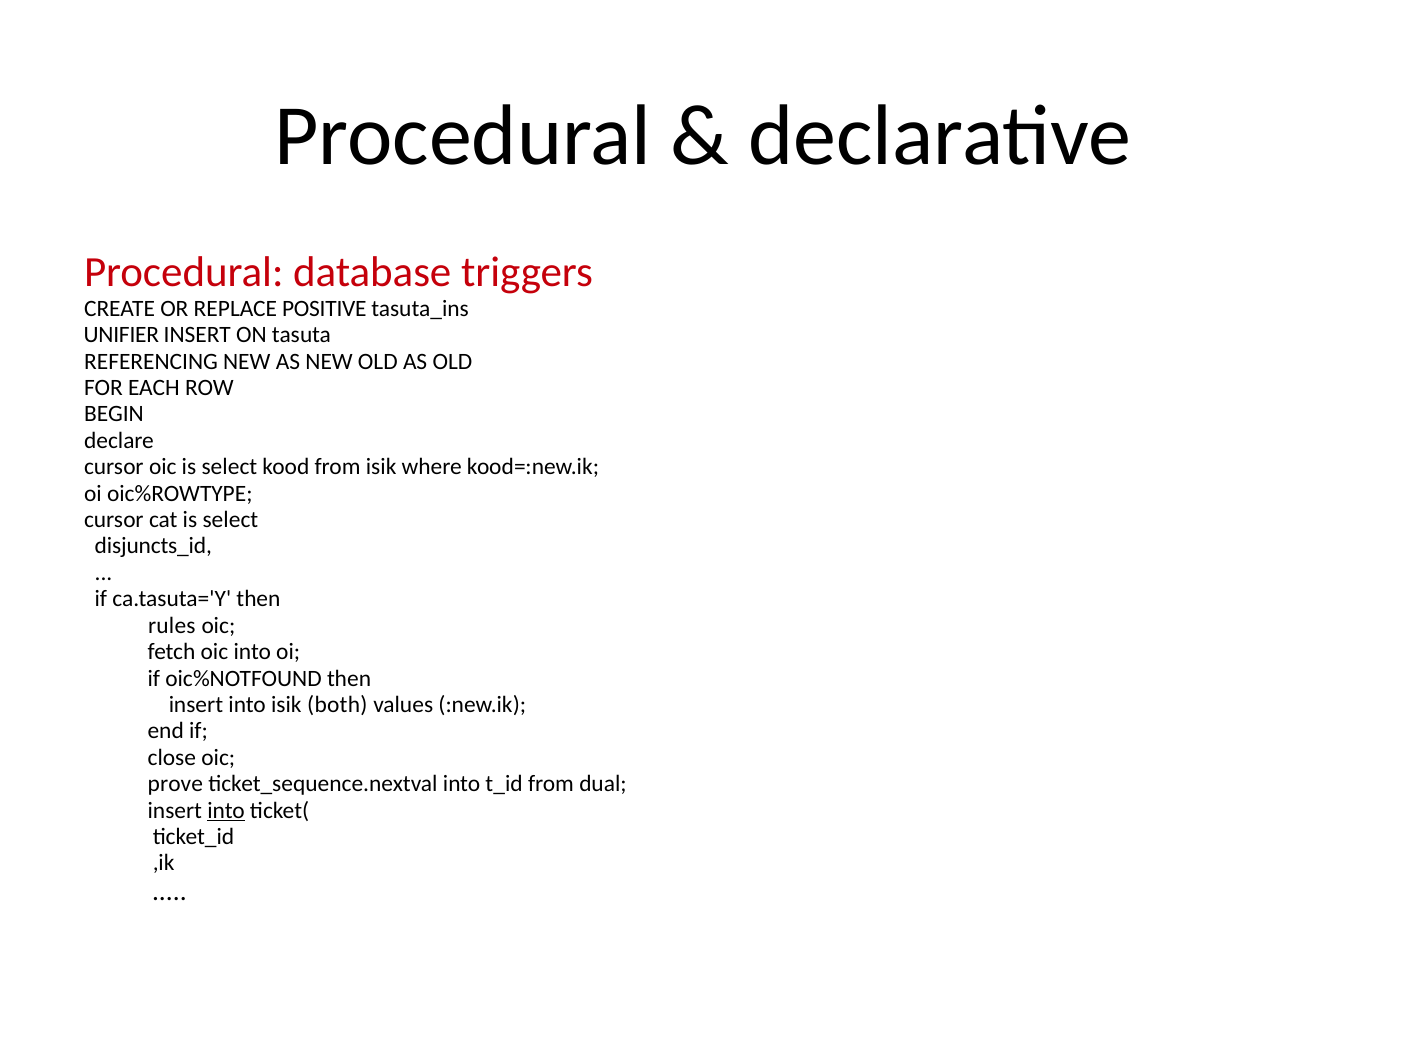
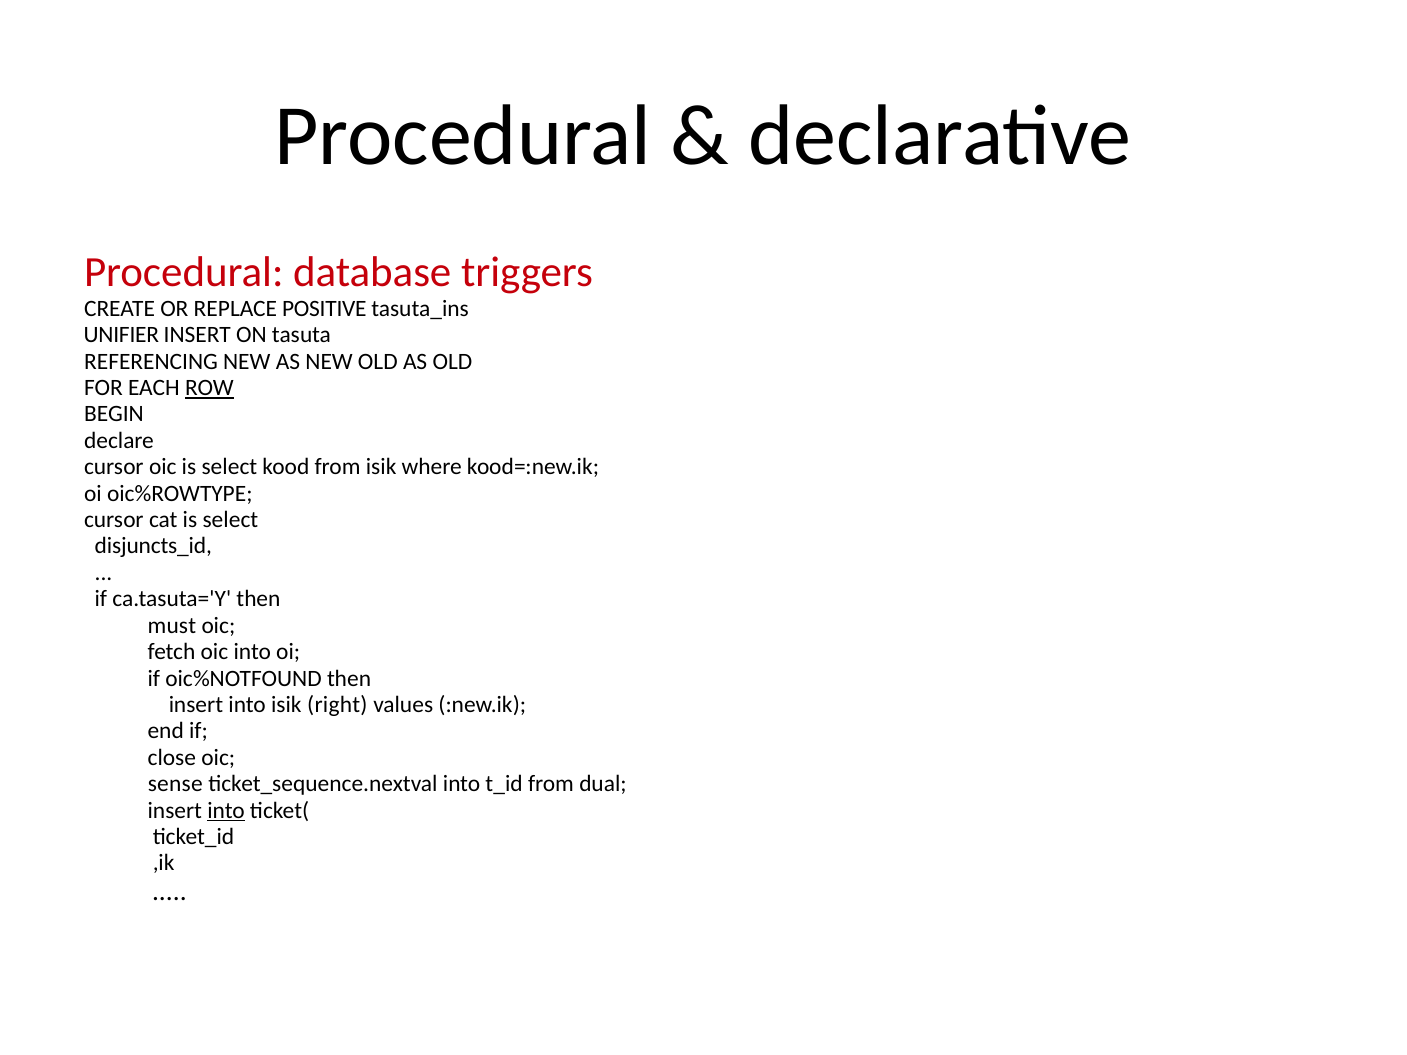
ROW underline: none -> present
rules: rules -> must
both: both -> right
prove: prove -> sense
